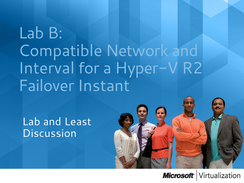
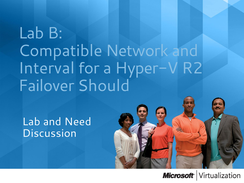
Instant: Instant -> Should
Least: Least -> Need
